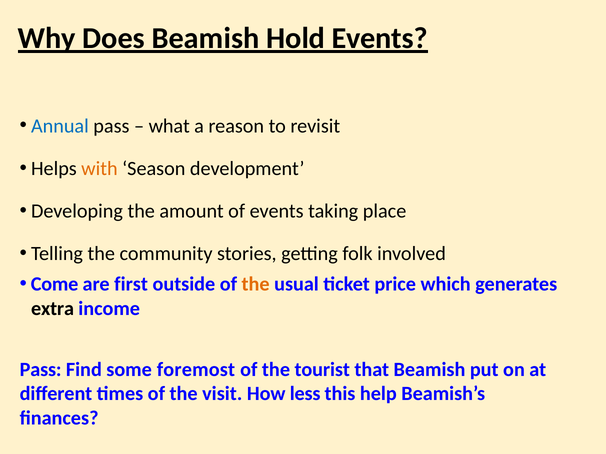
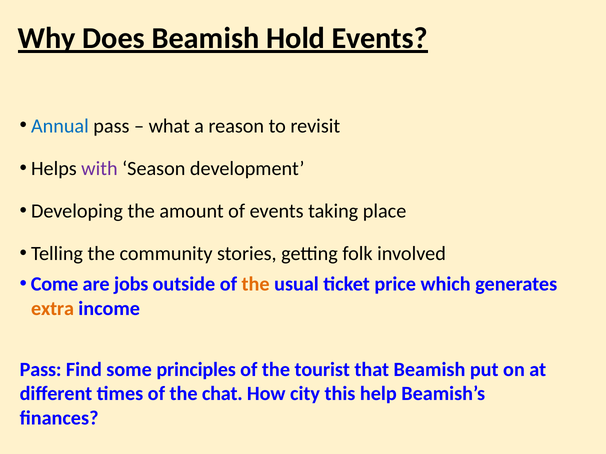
with colour: orange -> purple
first: first -> jobs
extra colour: black -> orange
foremost: foremost -> principles
visit: visit -> chat
less: less -> city
